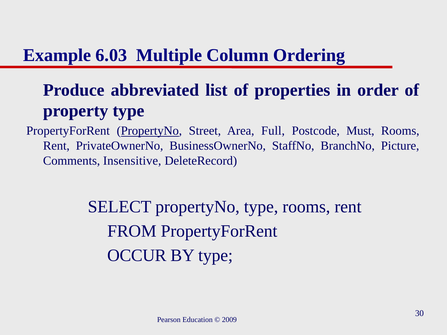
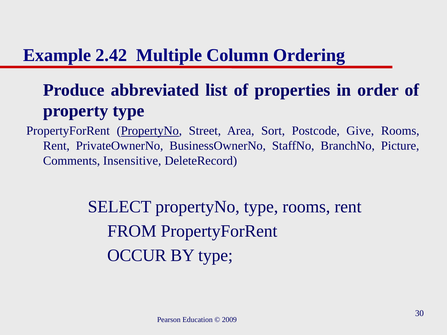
6.03: 6.03 -> 2.42
Full: Full -> Sort
Must: Must -> Give
